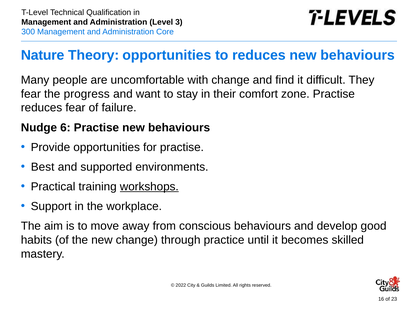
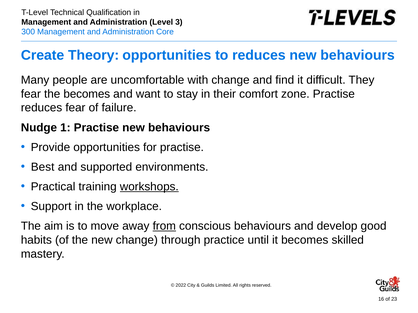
Nature: Nature -> Create
the progress: progress -> becomes
6: 6 -> 1
from underline: none -> present
